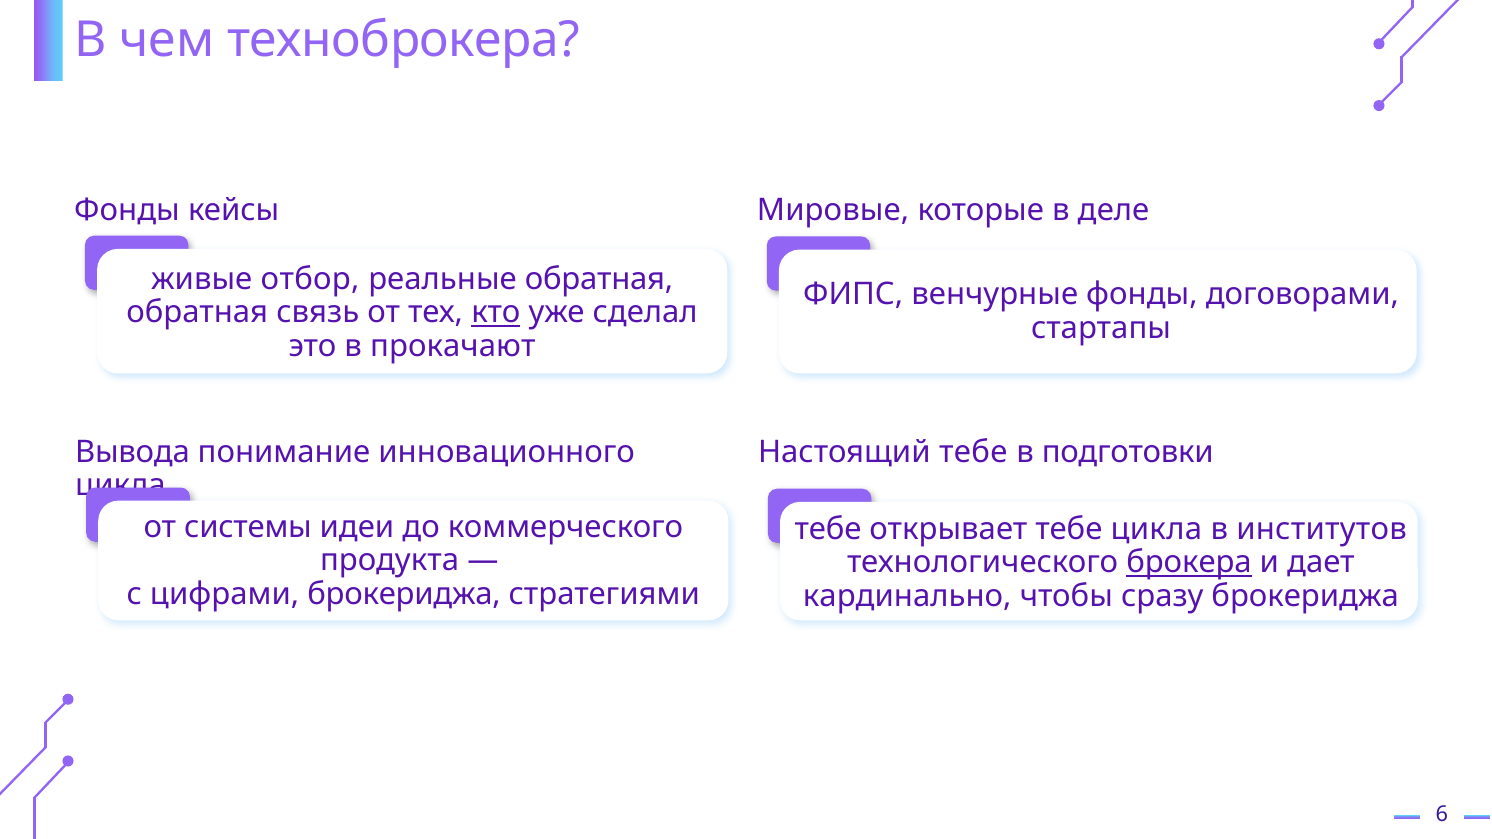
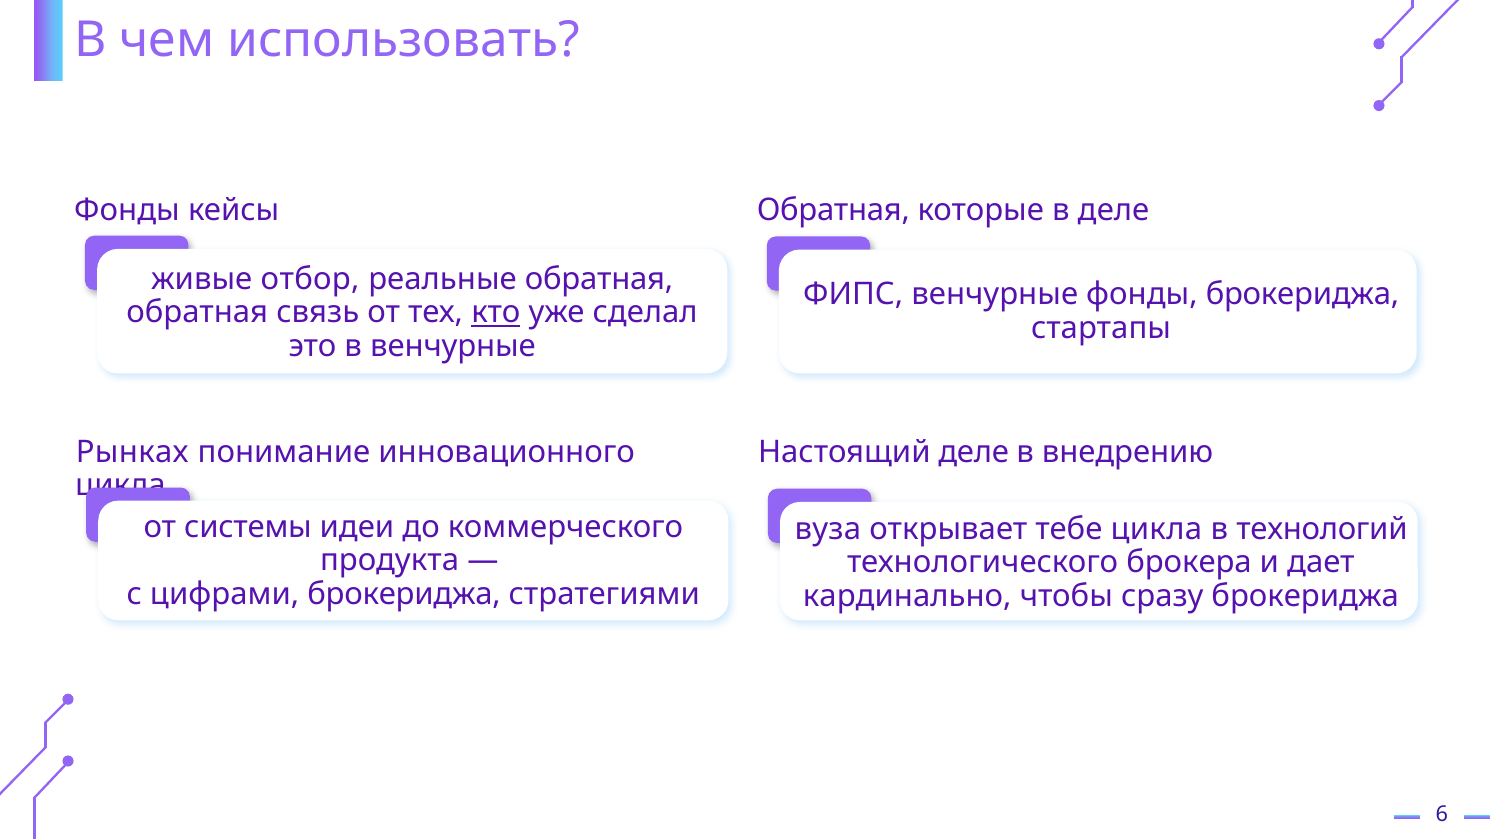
техноброкера: техноброкера -> использовать
кейсы Мировые: Мировые -> Обратная
договорами at (1302, 295): договорами -> брокериджа
в прокачают: прокачают -> венчурные
Вывода: Вывода -> Рынках
Настоящий тебе: тебе -> деле
подготовки: подготовки -> внедрению
тебе at (828, 529): тебе -> вуза
институтов: институтов -> технологий
брокера underline: present -> none
